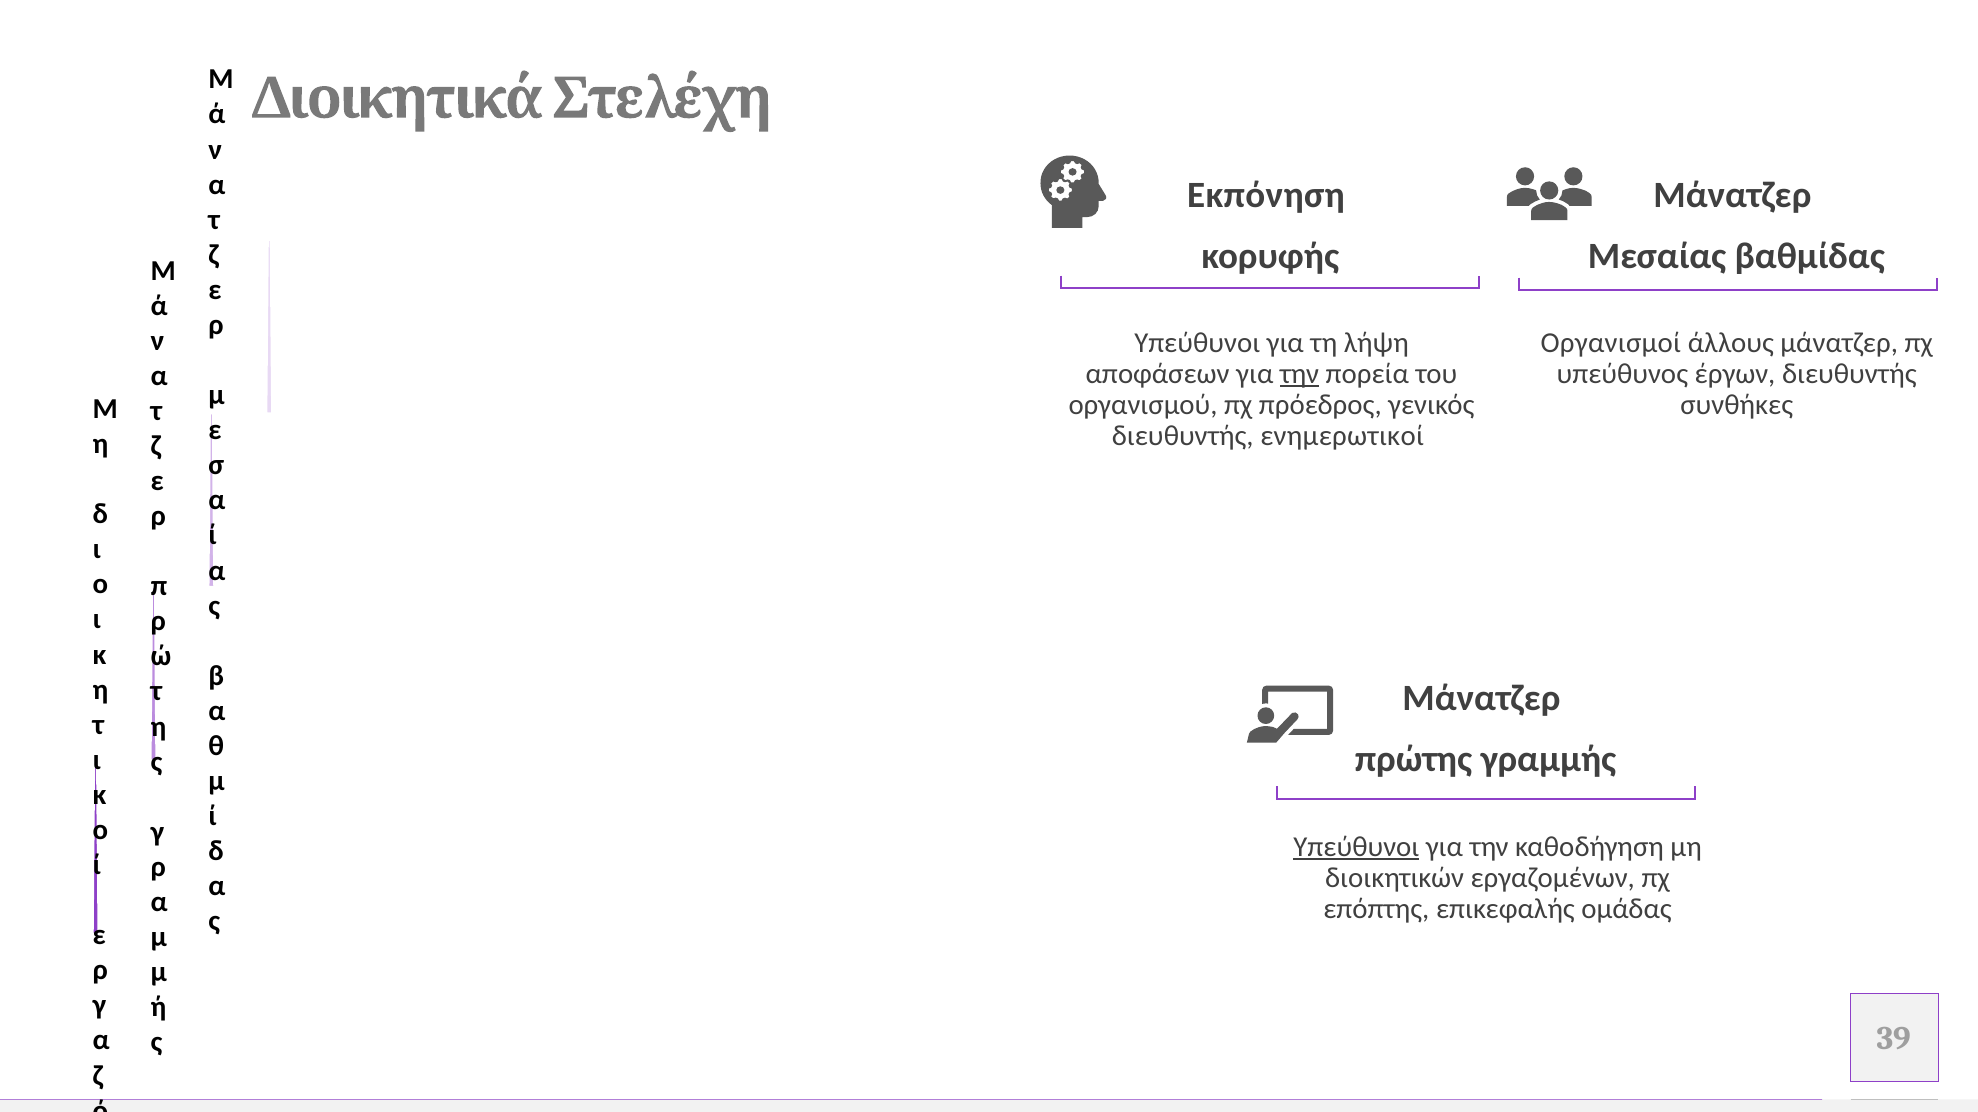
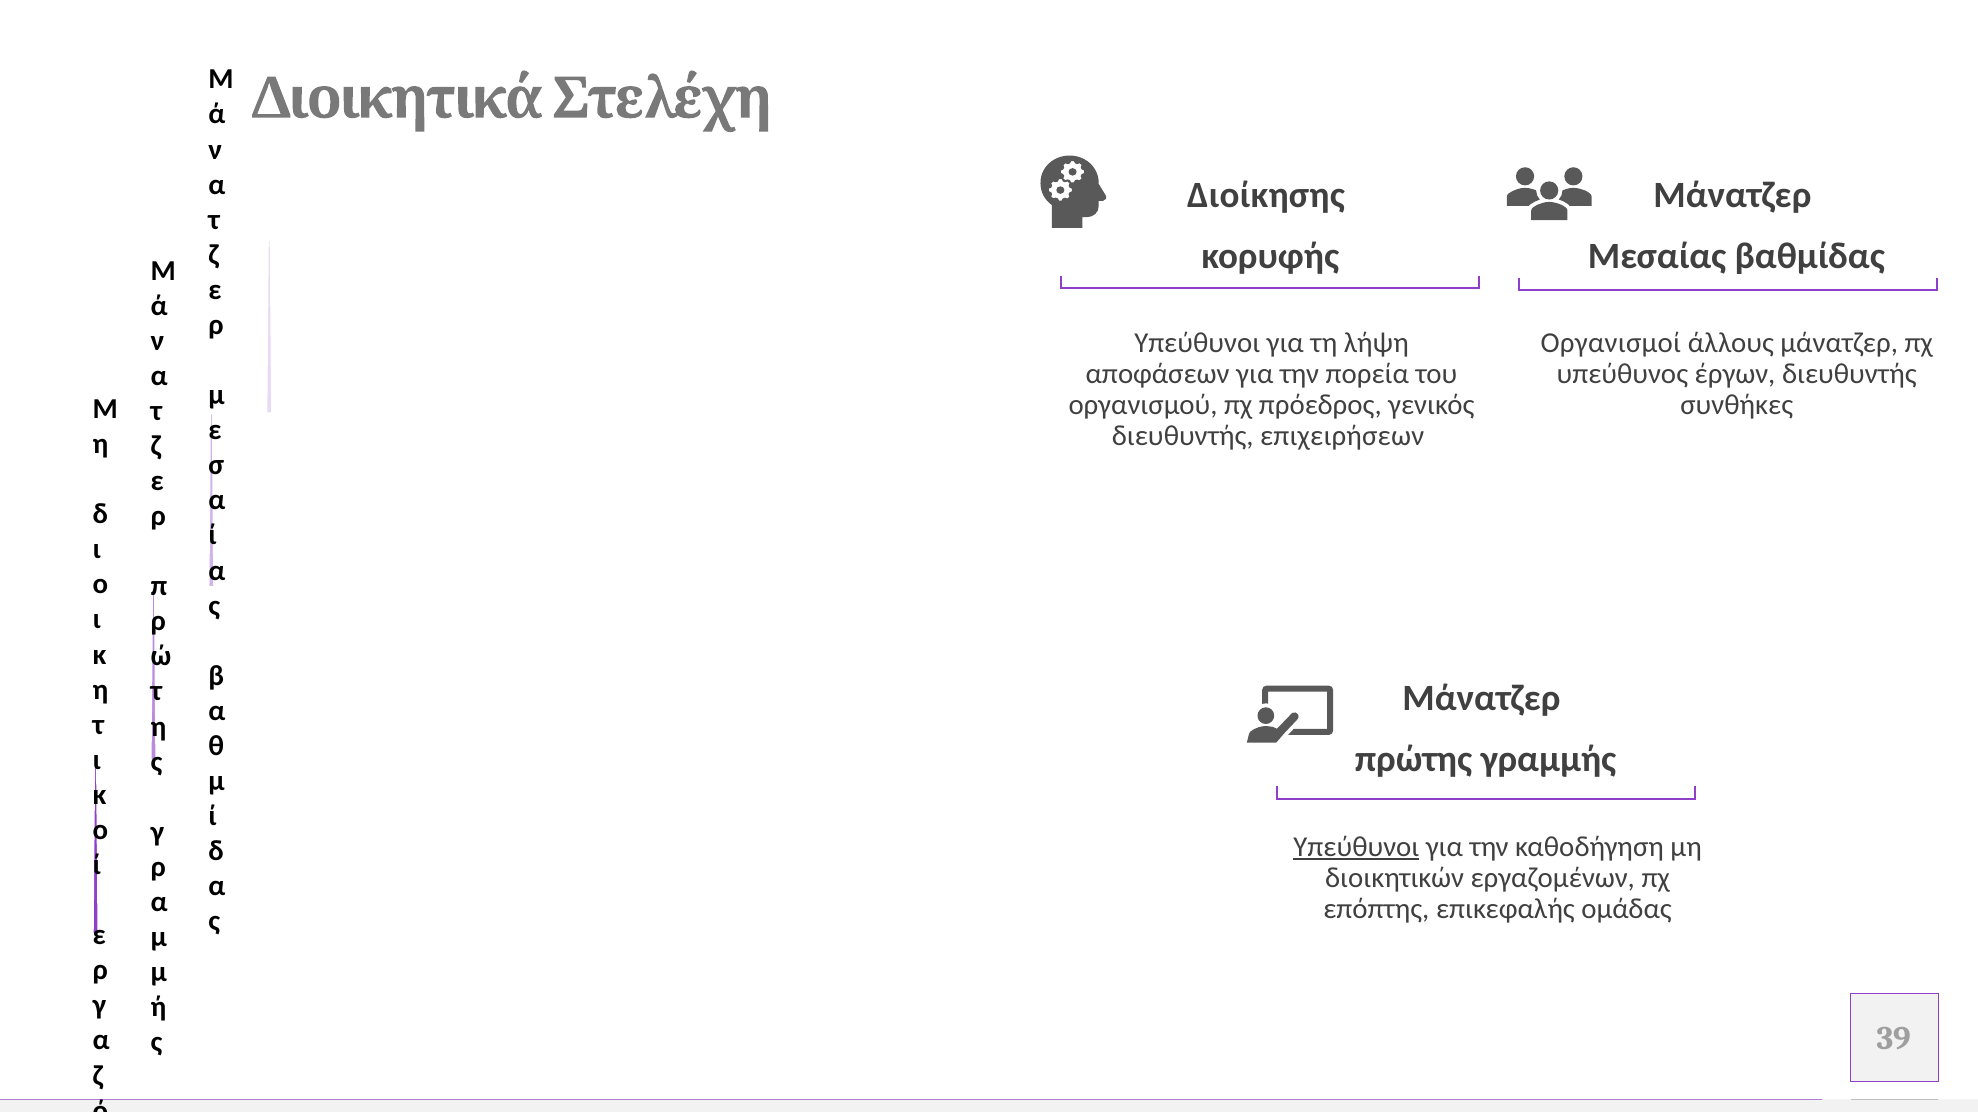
Εκπόνηση: Εκπόνηση -> Διοίκησης
την at (1300, 374) underline: present -> none
ενημερωτικοί: ενημερωτικοί -> επιχειρήσεων
